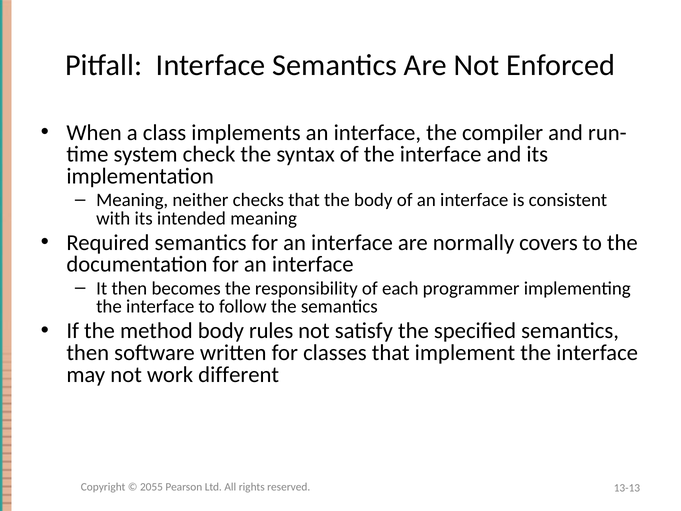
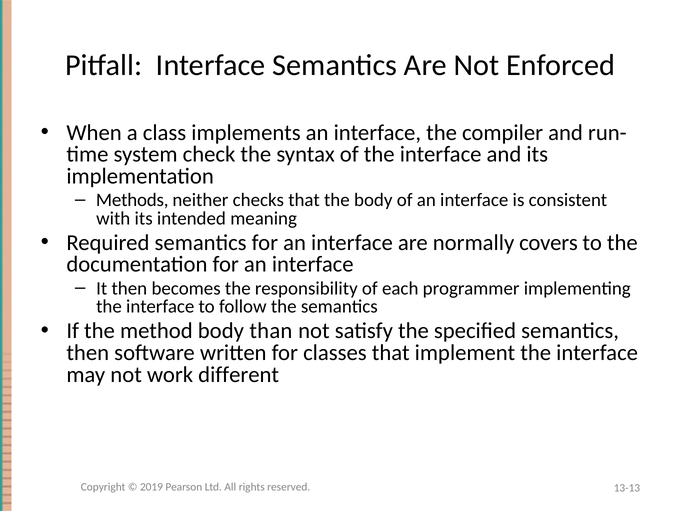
Meaning at (132, 200): Meaning -> Methods
rules: rules -> than
2055: 2055 -> 2019
